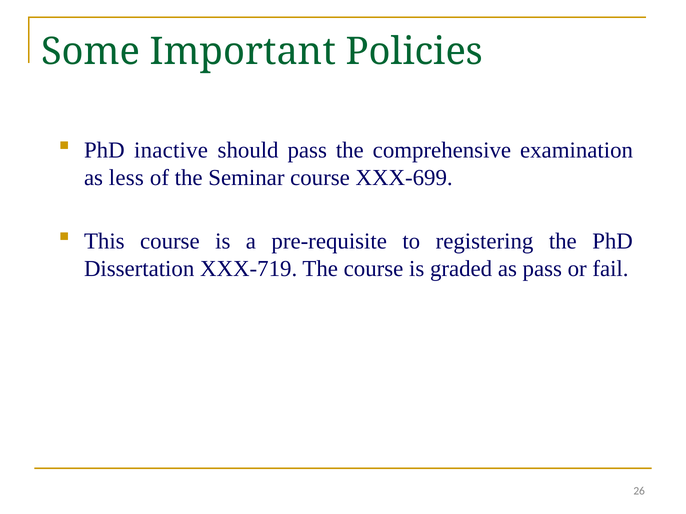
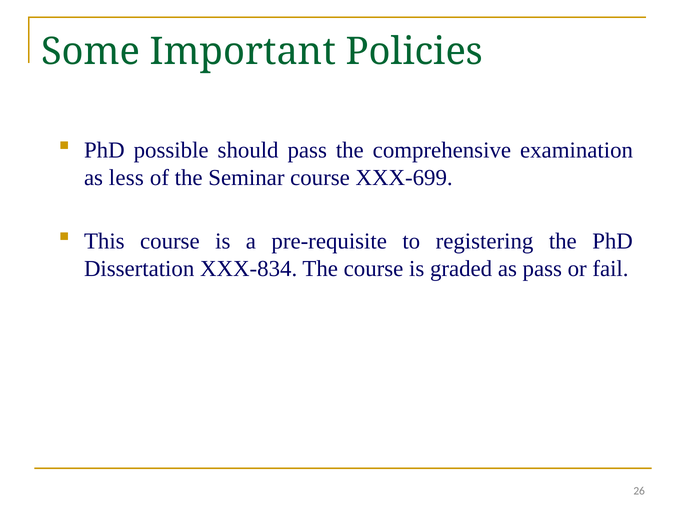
inactive: inactive -> possible
XXX-719: XXX-719 -> XXX-834
